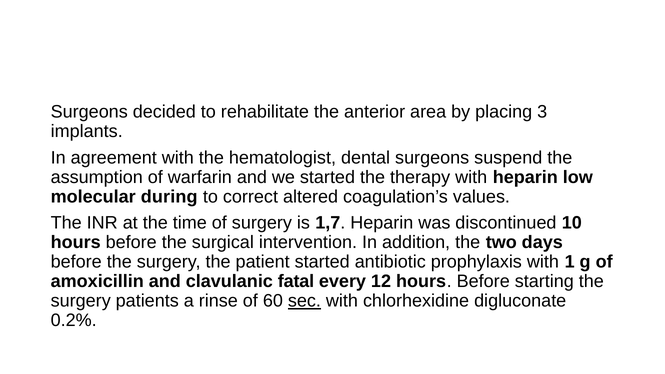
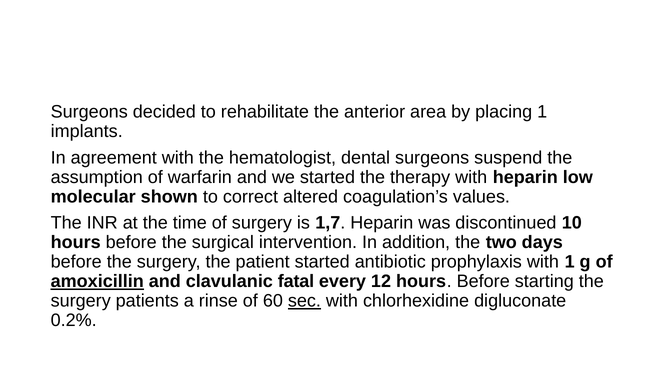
placing 3: 3 -> 1
during: during -> shown
amoxicillin underline: none -> present
